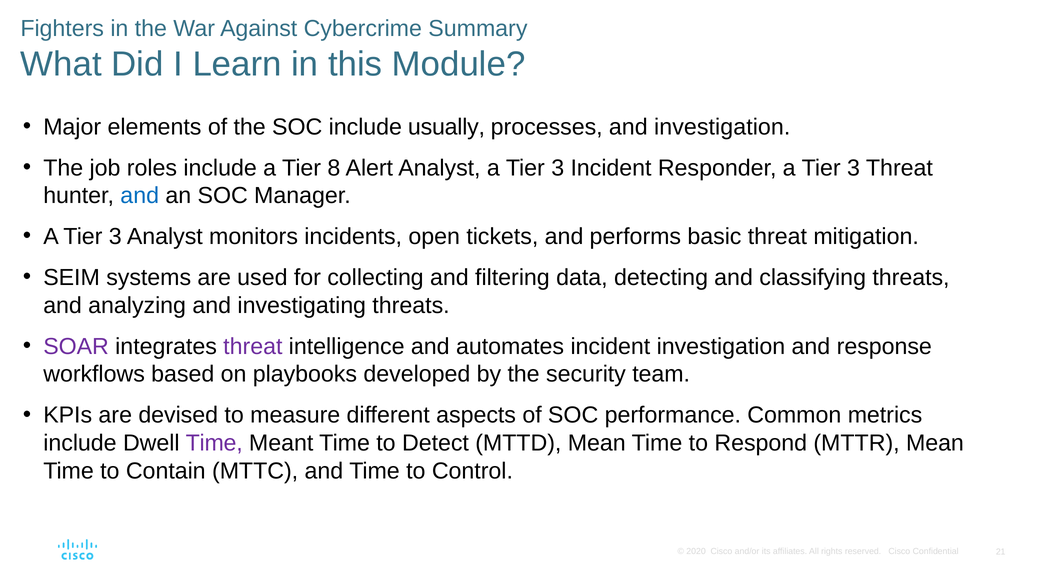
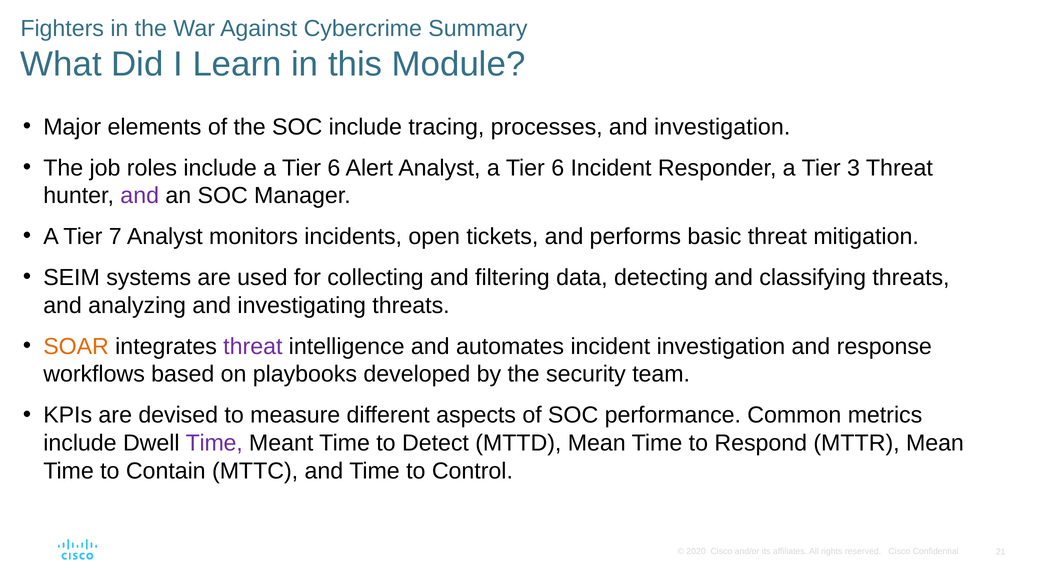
usually: usually -> tracing
include a Tier 8: 8 -> 6
Analyst a Tier 3: 3 -> 6
and at (140, 196) colour: blue -> purple
3 at (115, 237): 3 -> 7
SOAR colour: purple -> orange
